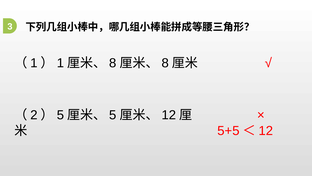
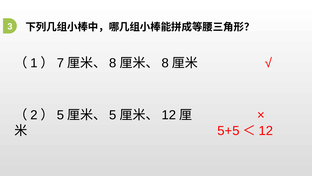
1 at (60, 63): 1 -> 7
